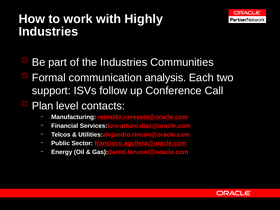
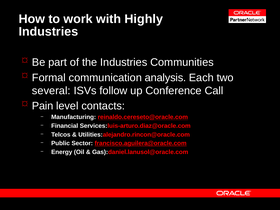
support: support -> several
Plan: Plan -> Pain
